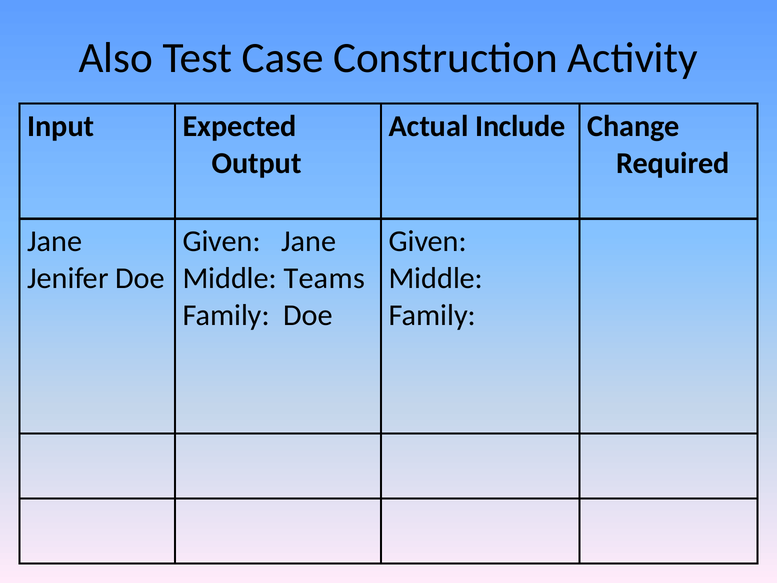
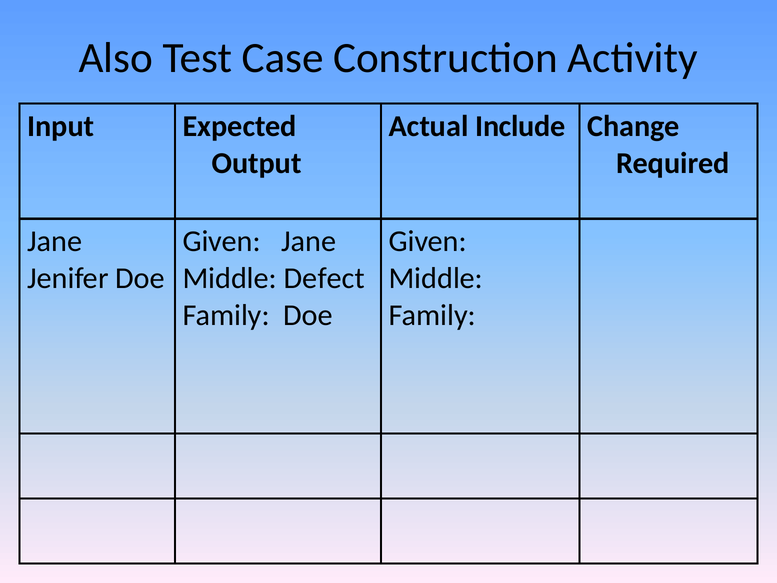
Teams: Teams -> Defect
